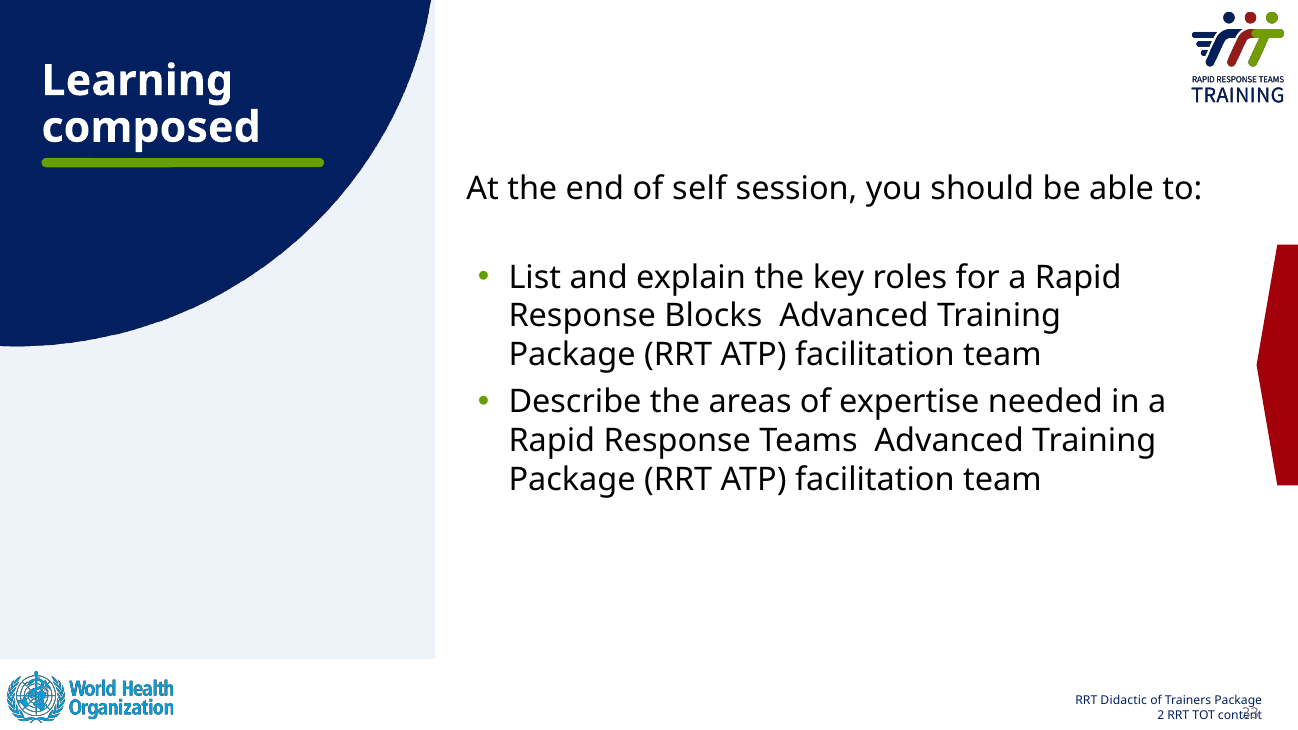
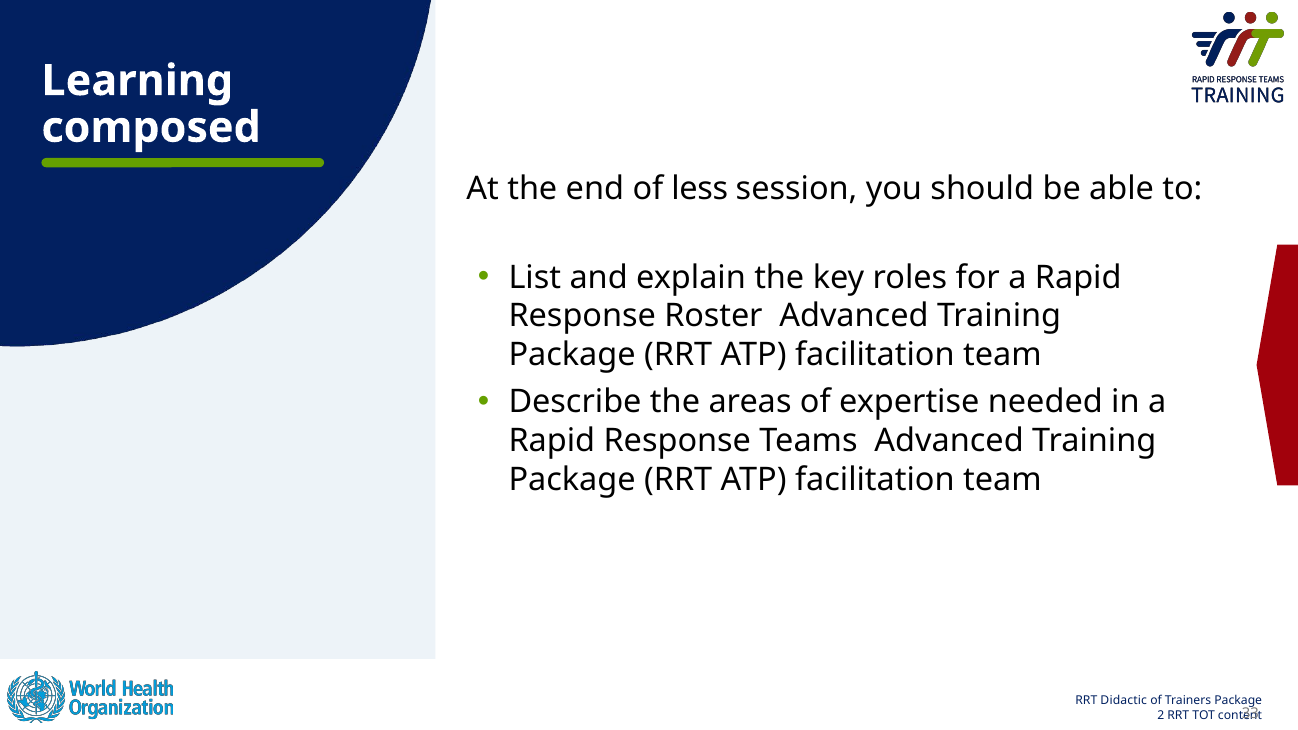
self: self -> less
Blocks: Blocks -> Roster
